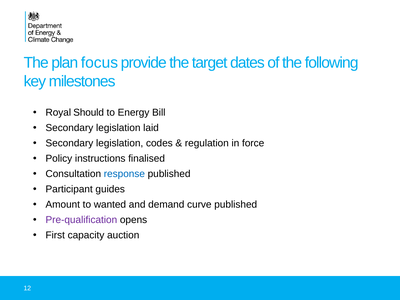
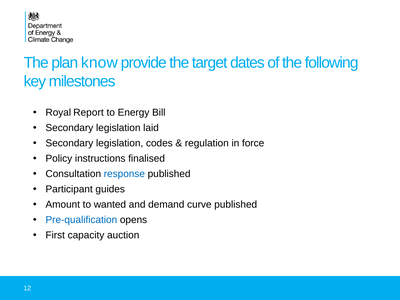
focus: focus -> know
Should: Should -> Report
Pre-qualification colour: purple -> blue
